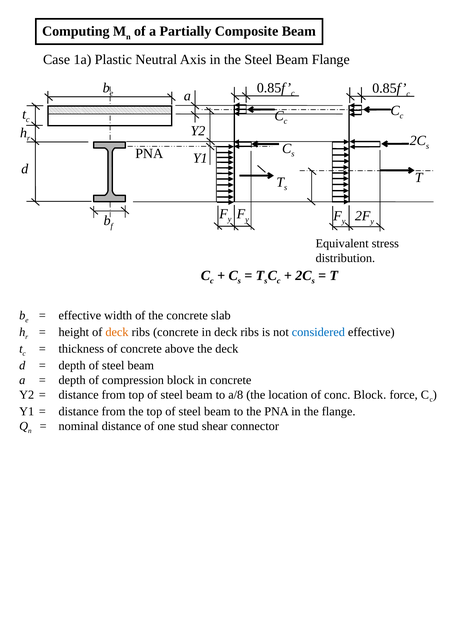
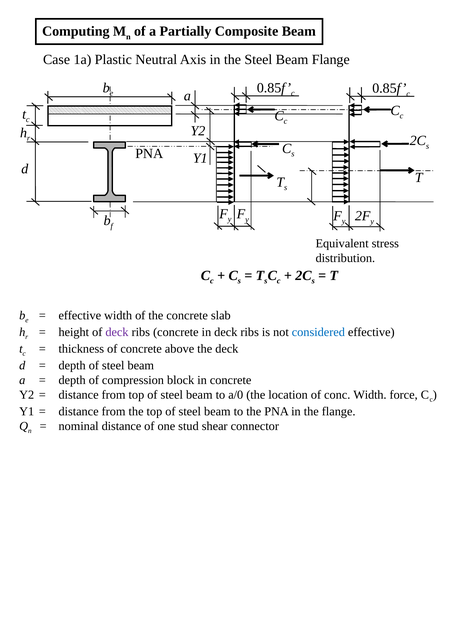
deck at (117, 332) colour: orange -> purple
a/8: a/8 -> a/0
conc Block: Block -> Width
